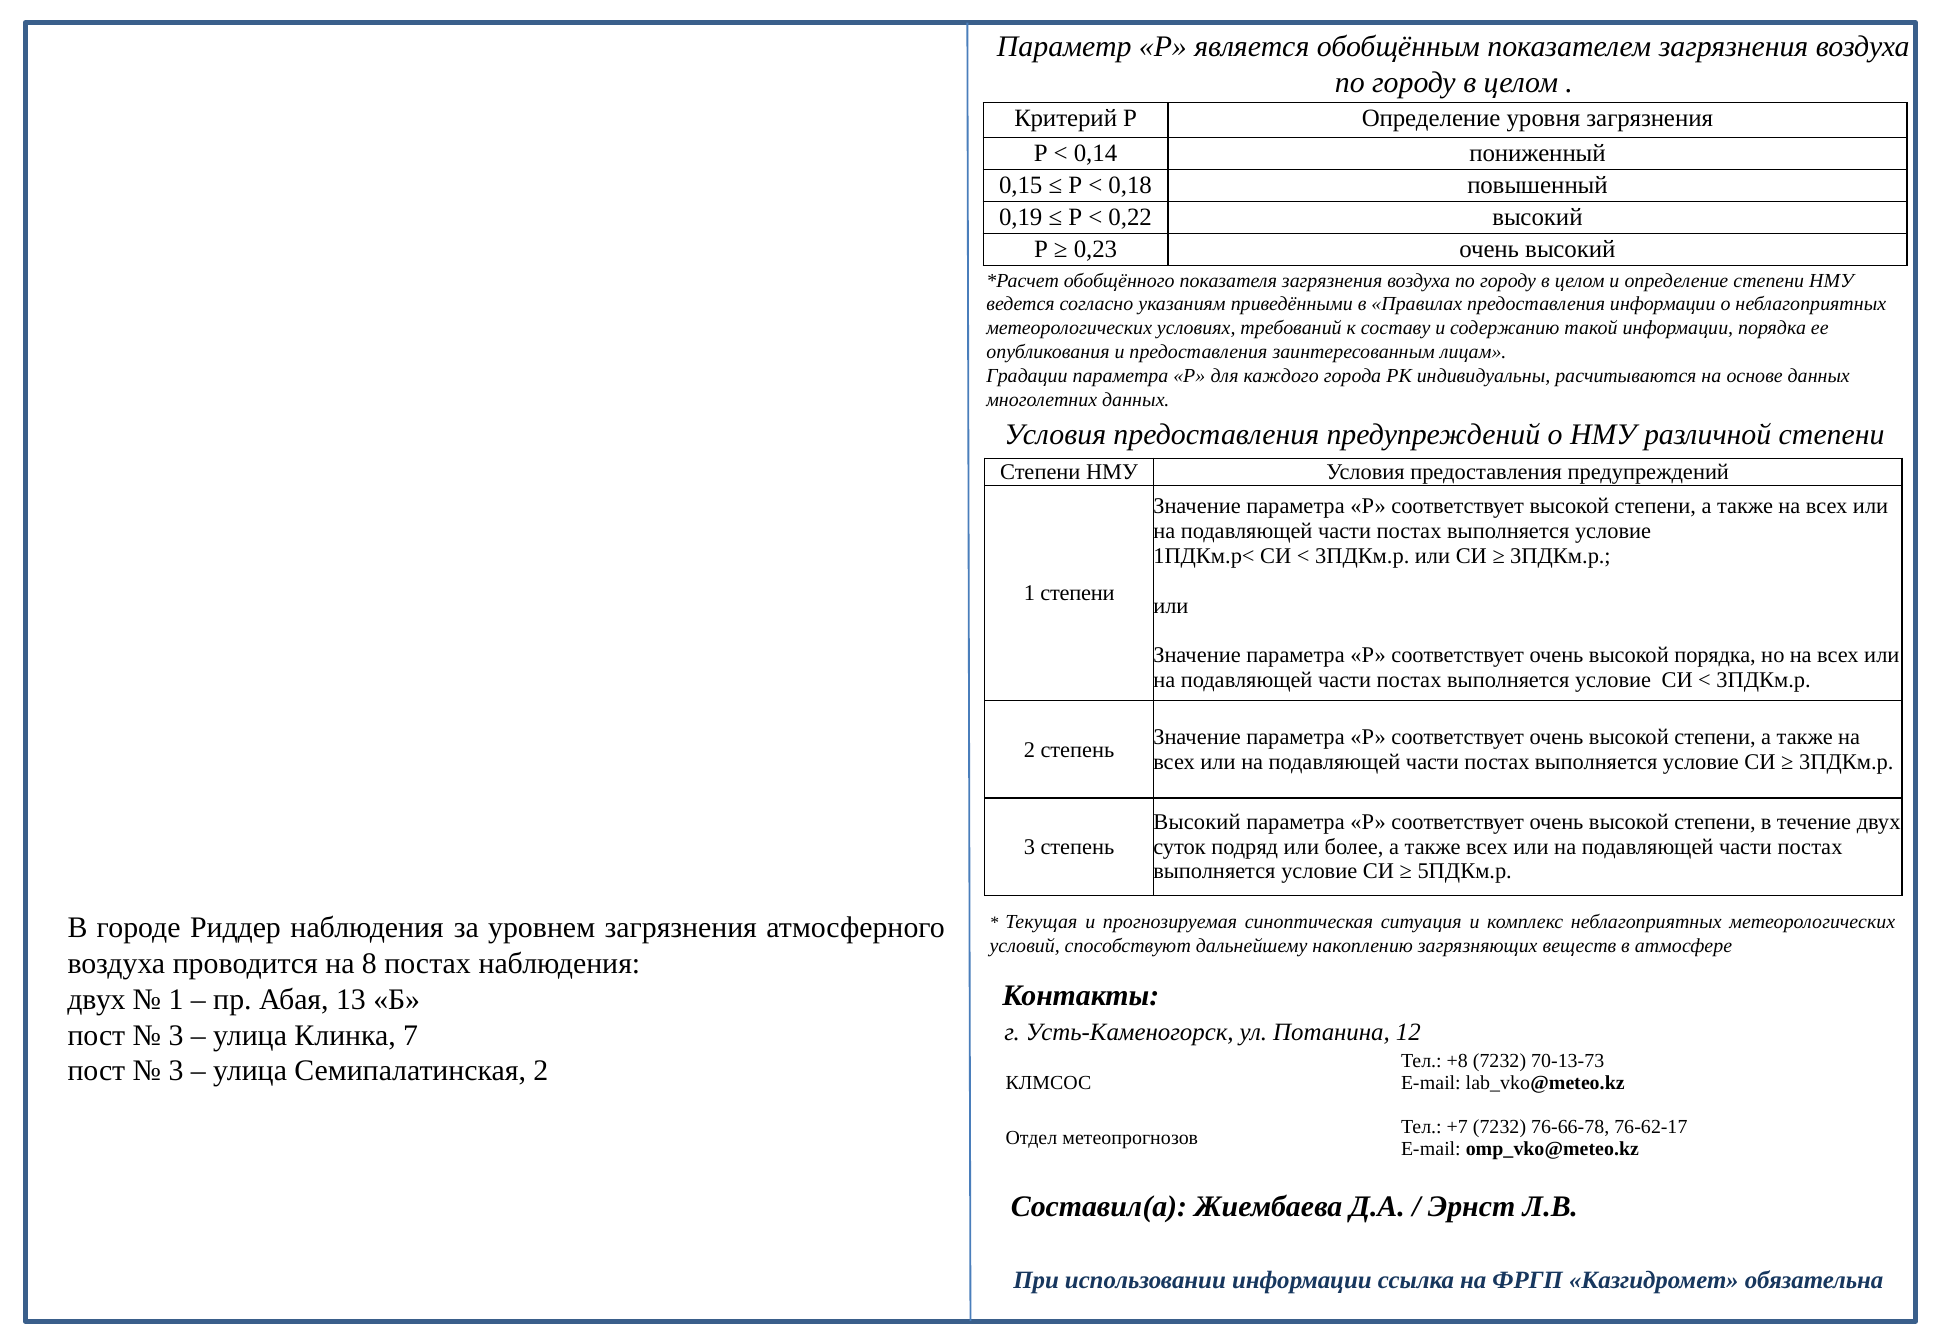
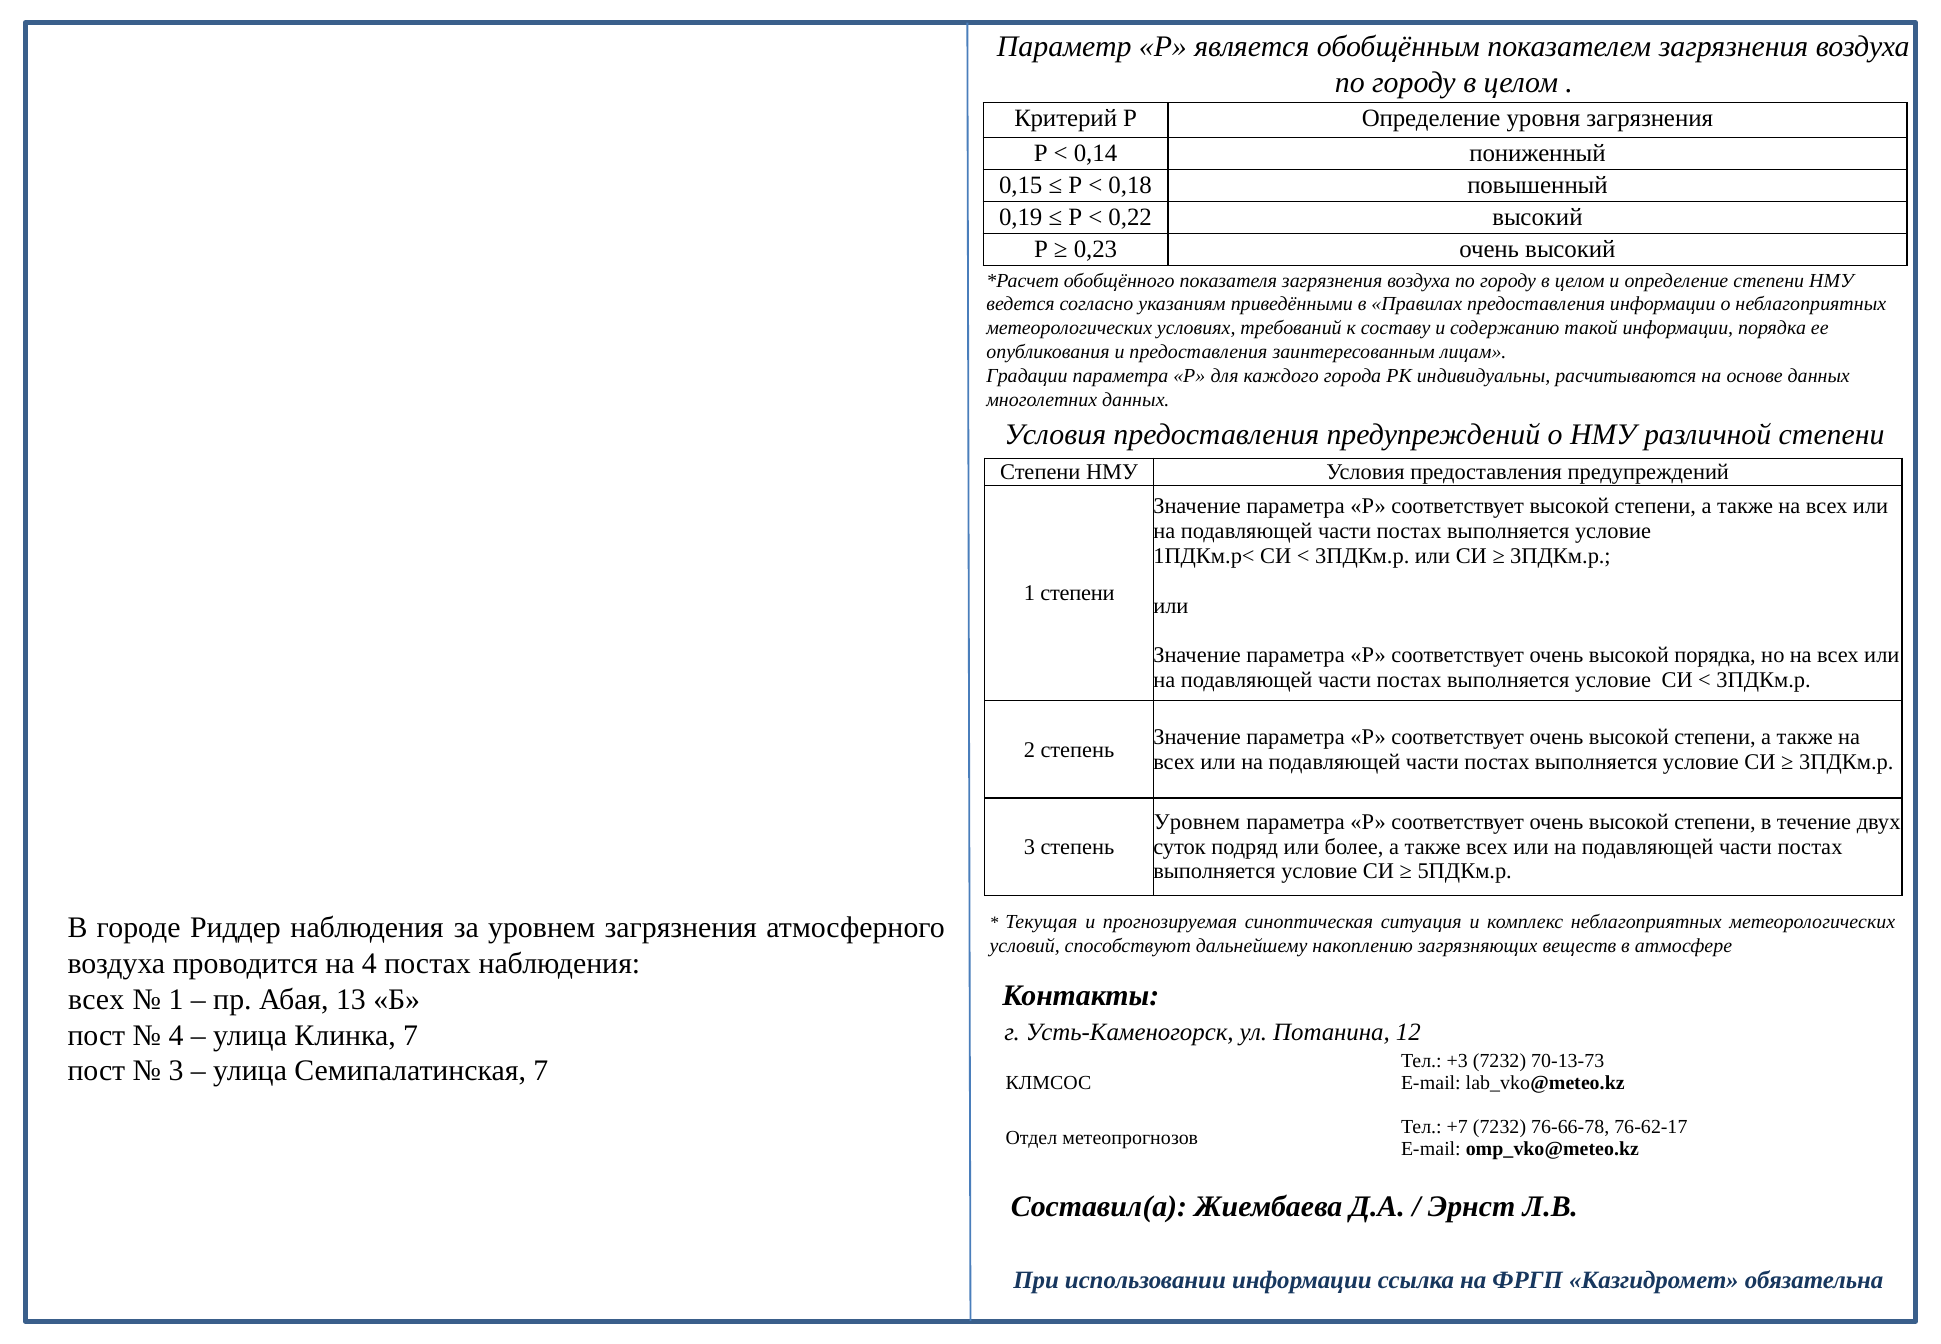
Высокий at (1197, 822): Высокий -> Уровнем
на 8: 8 -> 4
двух at (97, 999): двух -> всех
3 at (176, 1035): 3 -> 4
+8: +8 -> +3
Семипалатинская 2: 2 -> 7
